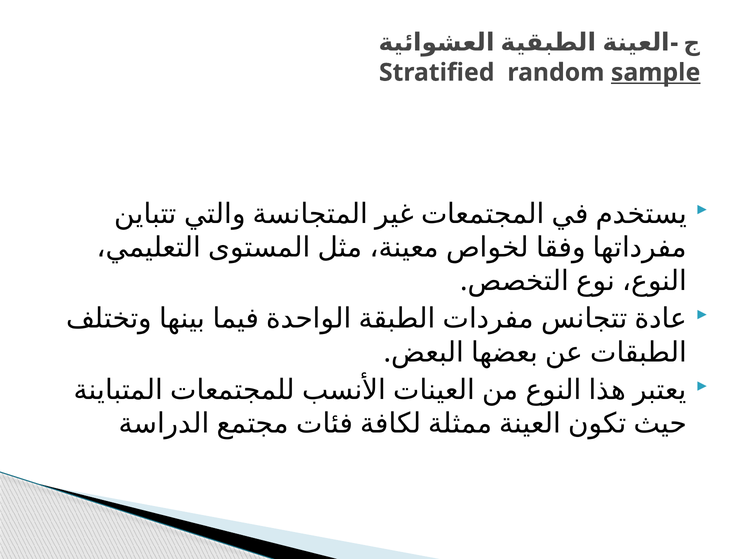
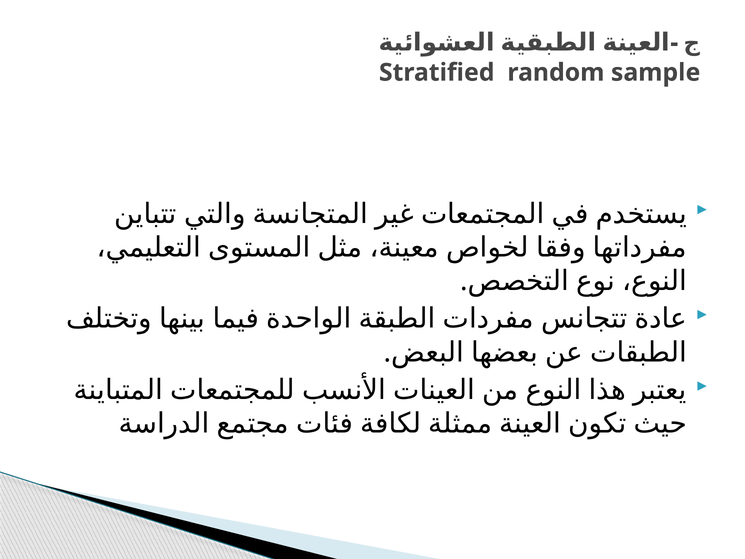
sample underline: present -> none
